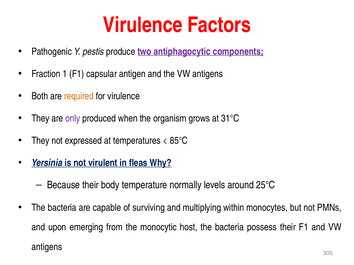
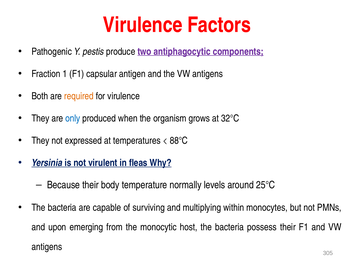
only colour: purple -> blue
31°C: 31°C -> 32°C
85°C: 85°C -> 88°C
